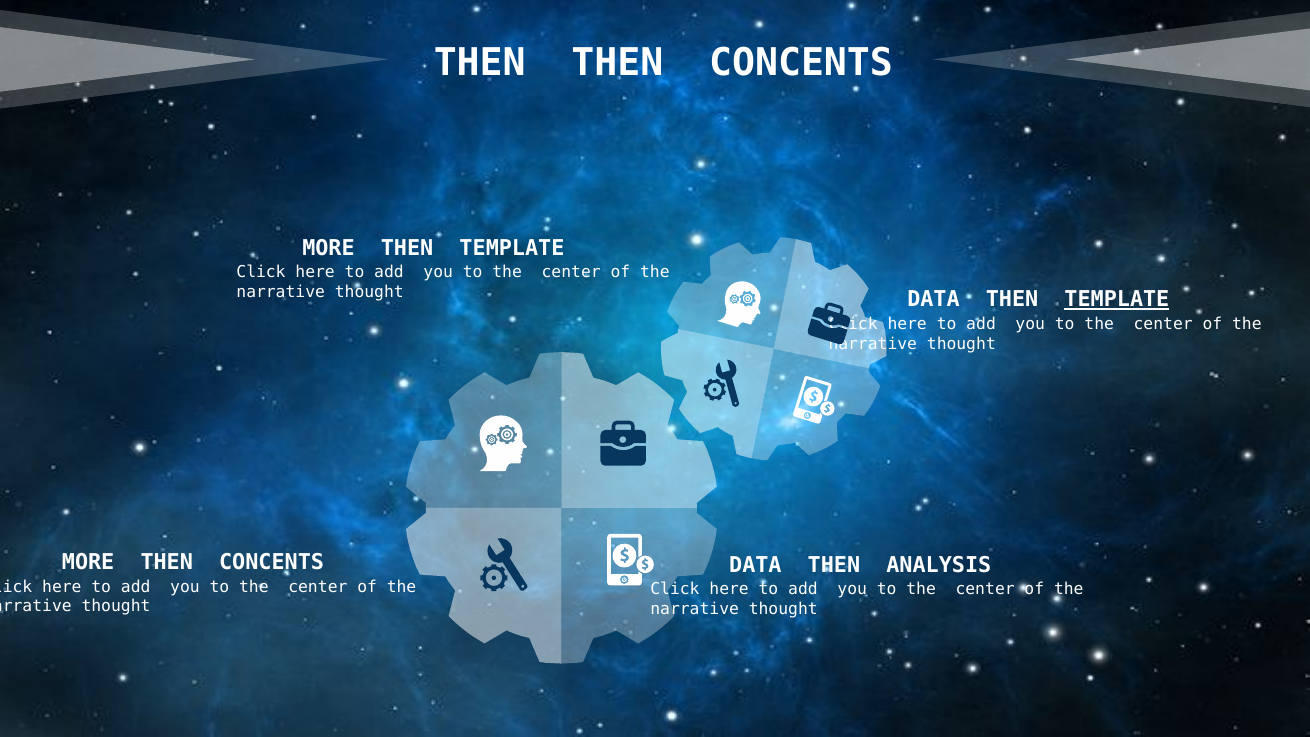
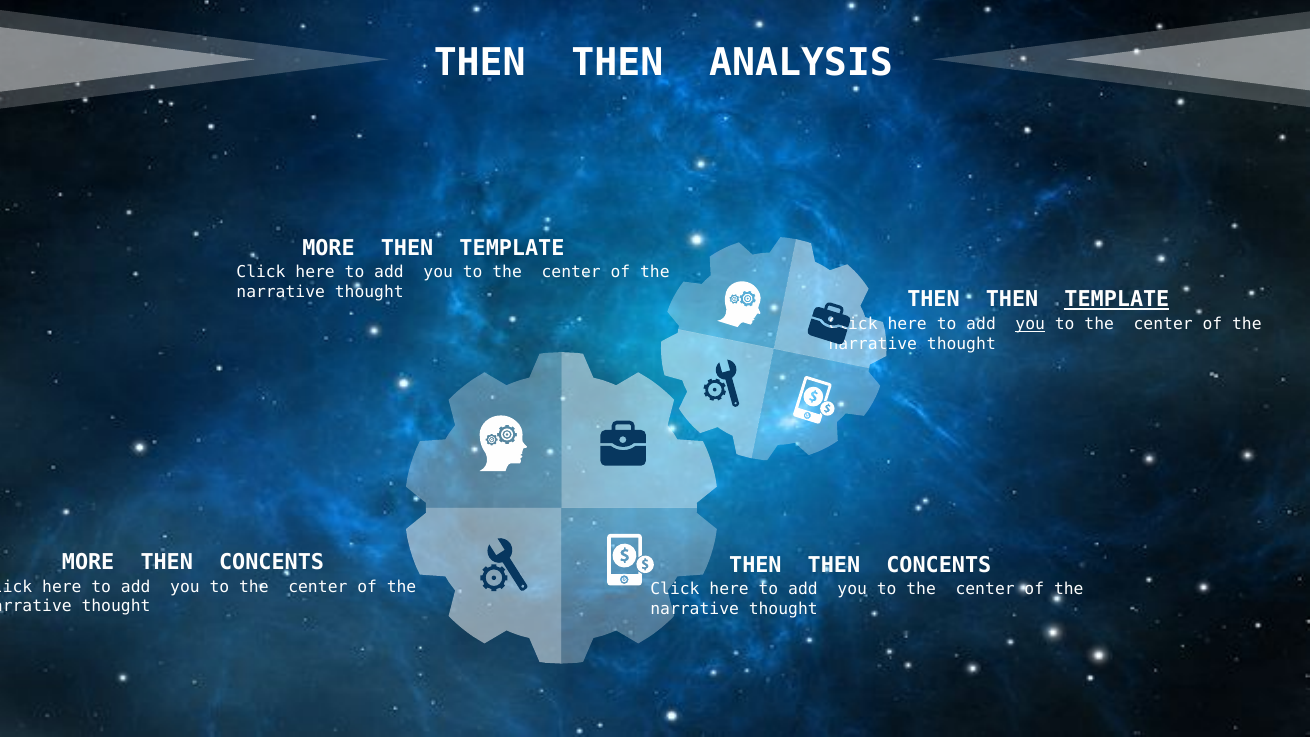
CONCENTS at (801, 63): CONCENTS -> ANALYSIS
DATA at (933, 300): DATA -> THEN
you at (1030, 324) underline: none -> present
DATA at (755, 565): DATA -> THEN
ANALYSIS at (939, 565): ANALYSIS -> CONCENTS
